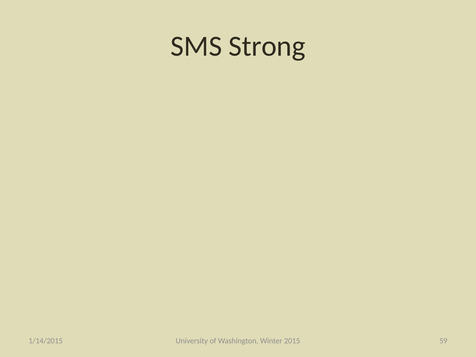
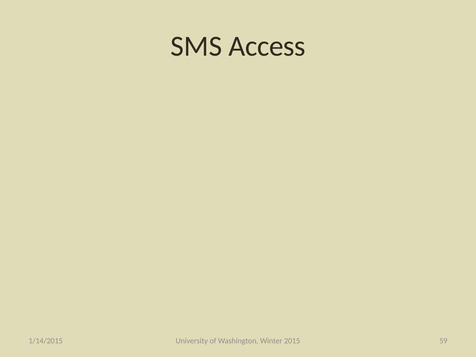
Strong: Strong -> Access
